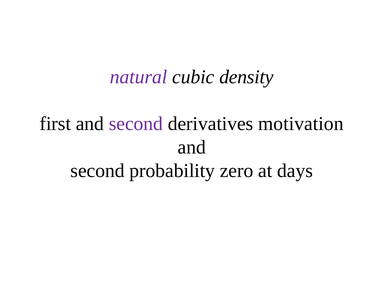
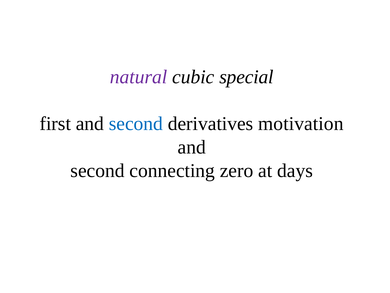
density: density -> special
second at (136, 124) colour: purple -> blue
probability: probability -> connecting
